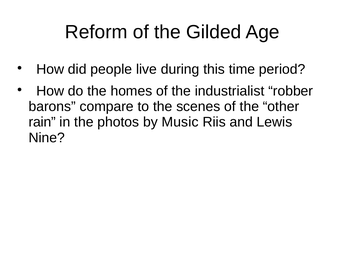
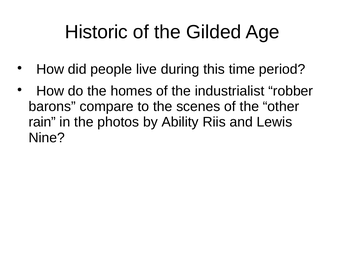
Reform: Reform -> Historic
Music: Music -> Ability
